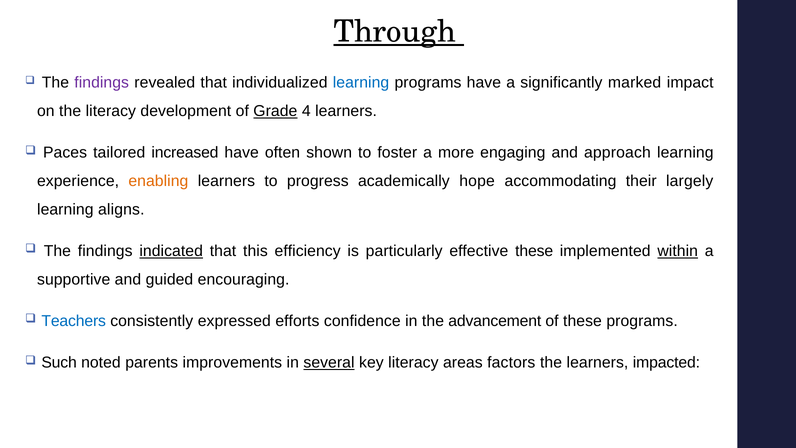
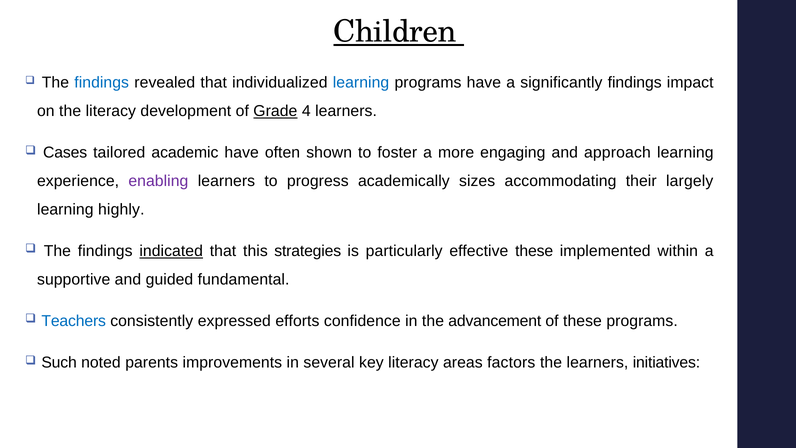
Through: Through -> Children
findings at (102, 83) colour: purple -> blue
significantly marked: marked -> findings
Paces: Paces -> Cases
increased: increased -> academic
enabling colour: orange -> purple
hope: hope -> sizes
aligns: aligns -> highly
efficiency: efficiency -> strategies
within underline: present -> none
encouraging: encouraging -> fundamental
several underline: present -> none
impacted: impacted -> initiatives
